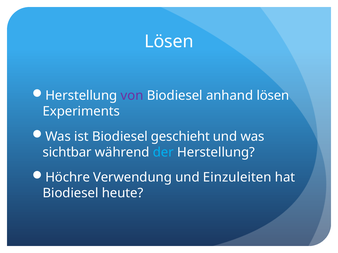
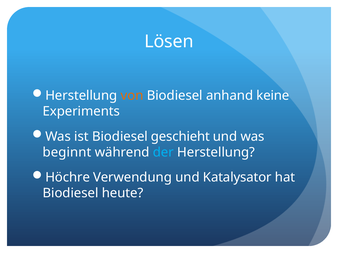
von colour: purple -> orange
anhand lösen: lösen -> keine
sichtbar: sichtbar -> beginnt
Einzuleiten: Einzuleiten -> Katalysator
